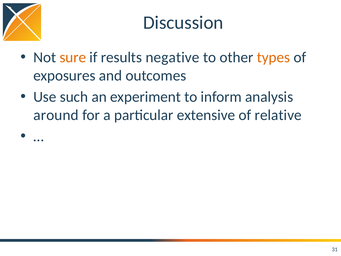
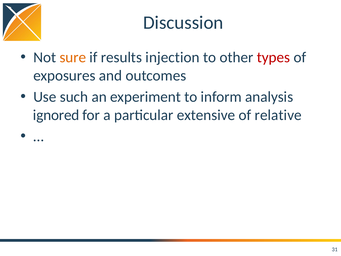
negative: negative -> injection
types colour: orange -> red
around: around -> ignored
